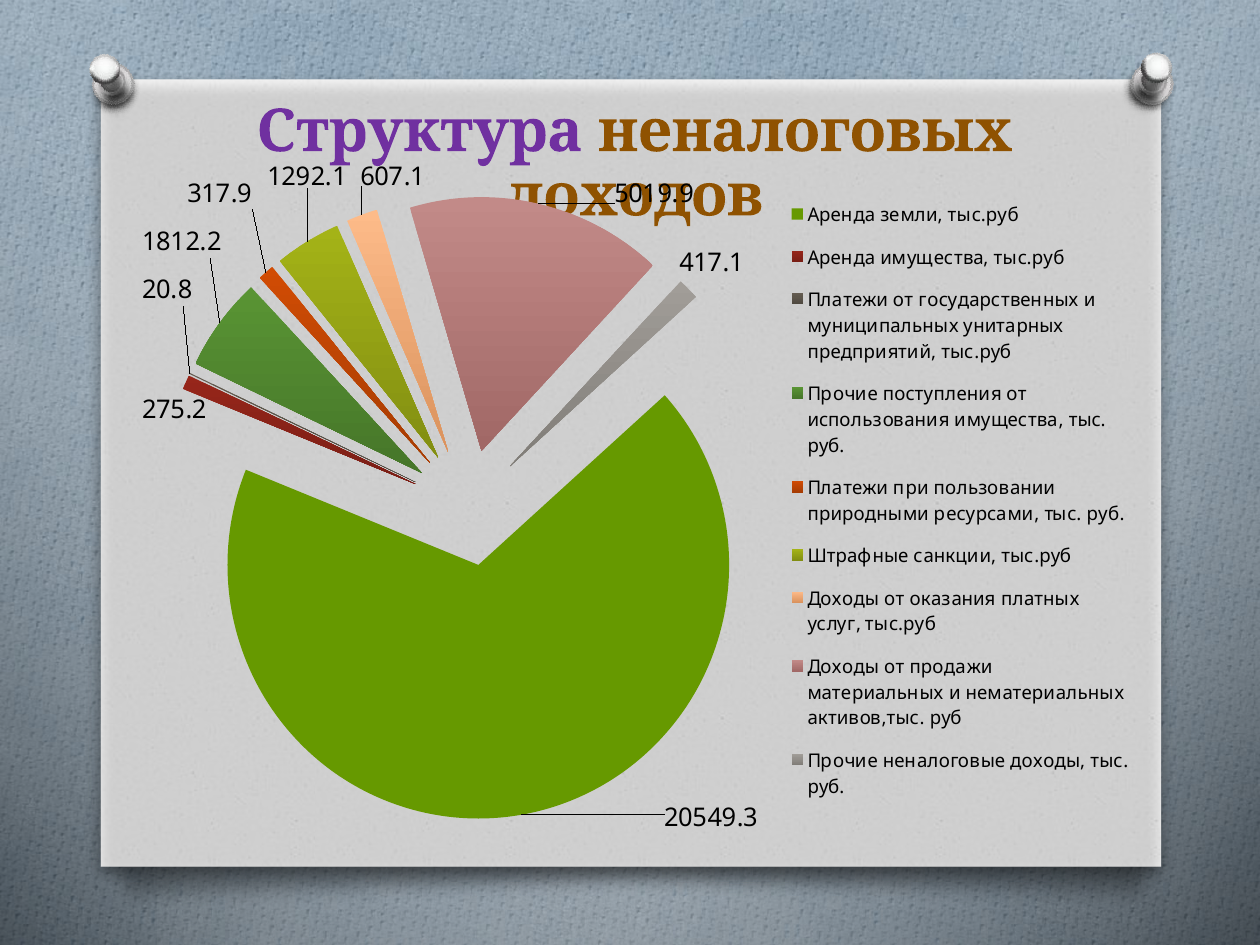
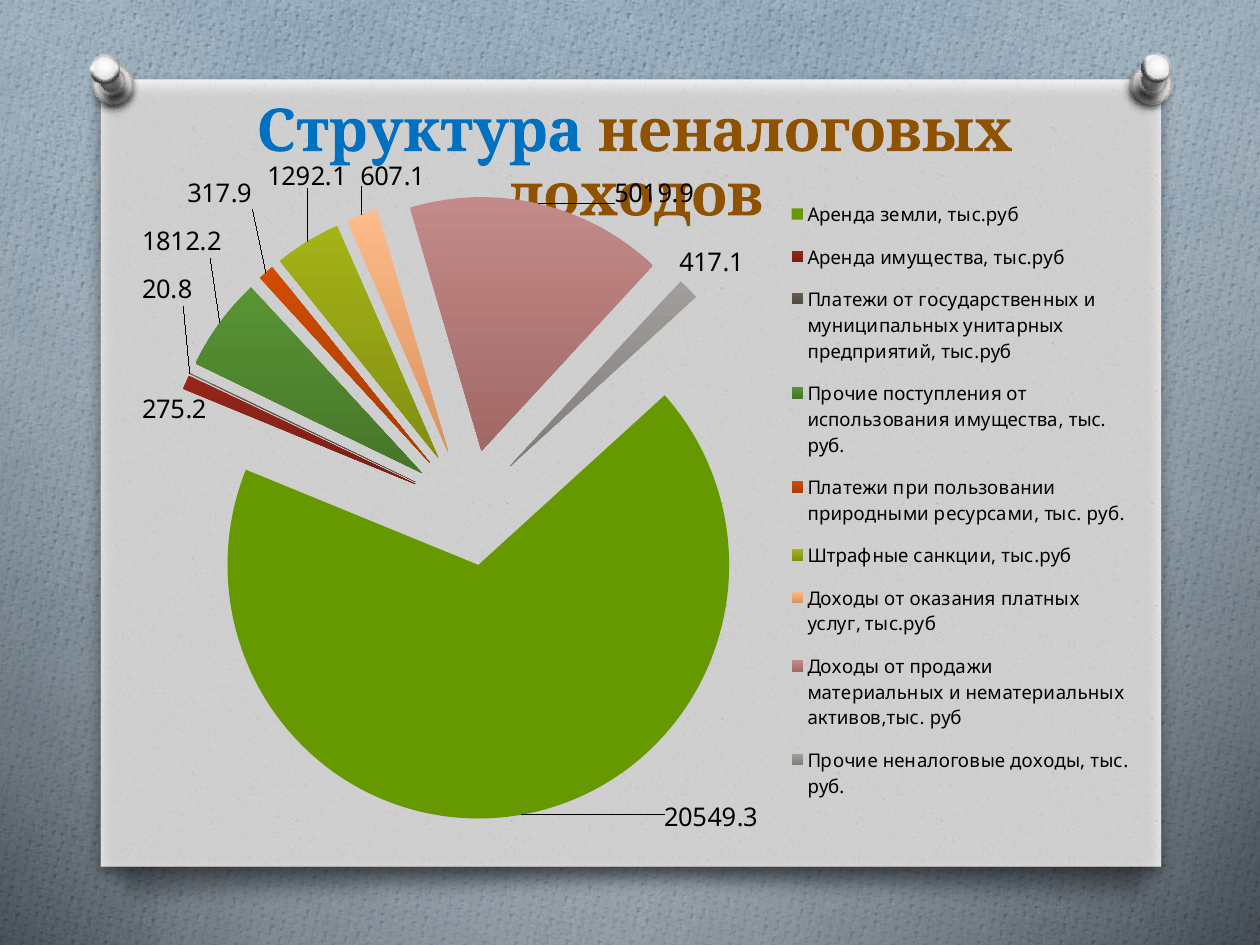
Структура colour: purple -> blue
